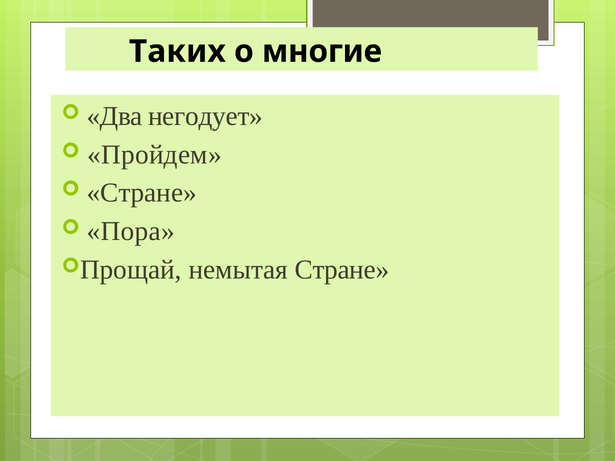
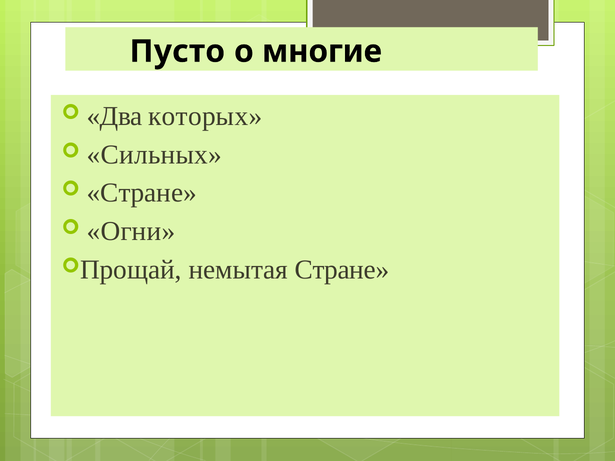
Таких: Таких -> Пусто
негодует: негодует -> которых
Пройдем: Пройдем -> Сильных
Пора: Пора -> Огни
